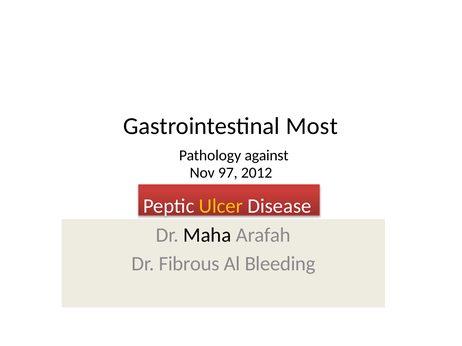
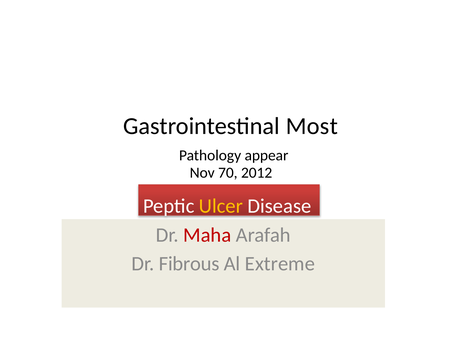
against: against -> appear
97: 97 -> 70
Maha colour: black -> red
Bleeding: Bleeding -> Extreme
